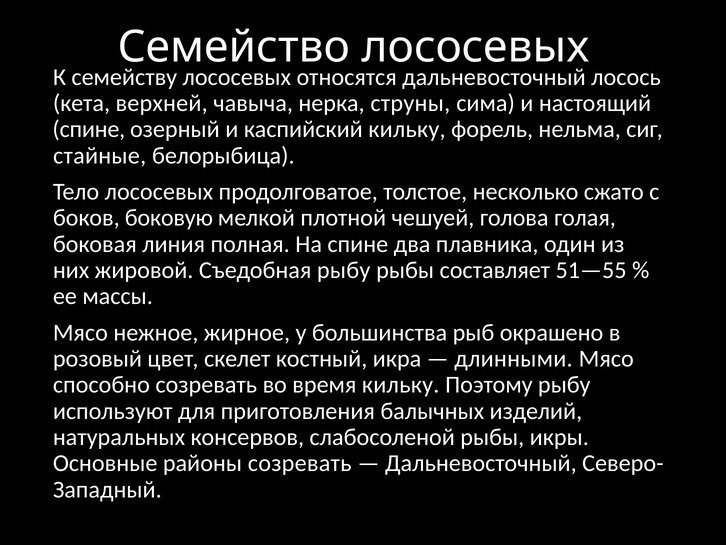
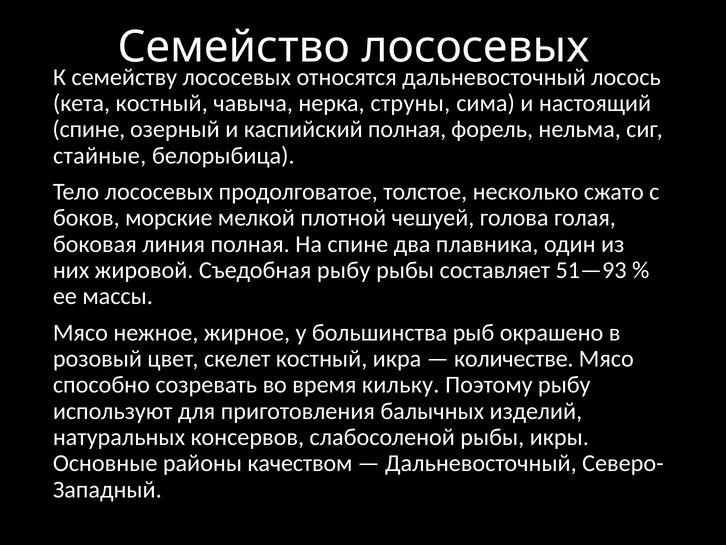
кета верхней: верхней -> костный
каспийский кильку: кильку -> полная
боковую: боковую -> морские
51—55: 51—55 -> 51—93
длинными: длинными -> количестве
районы созревать: созревать -> качеством
